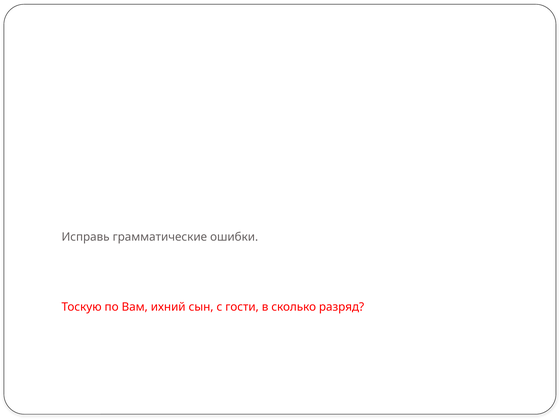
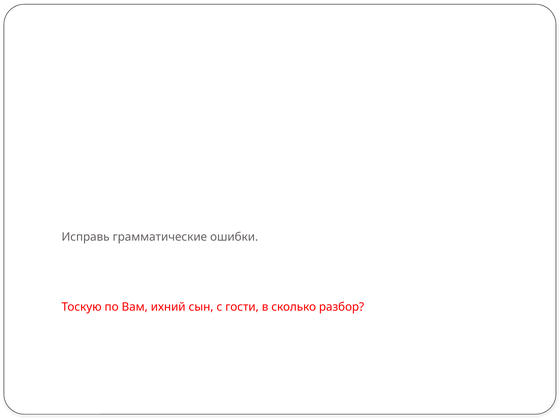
разряд: разряд -> разбор
